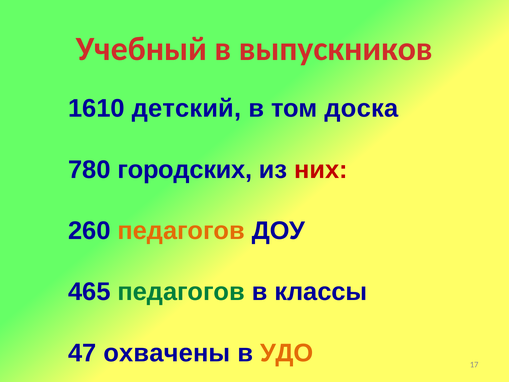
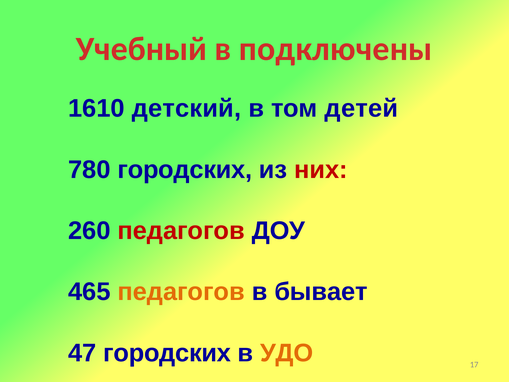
выпускников: выпускников -> подключены
доска: доска -> детей
педагогов at (181, 231) colour: orange -> red
педагогов at (181, 292) colour: green -> orange
классы: классы -> бывает
47 охвачены: охвачены -> городских
